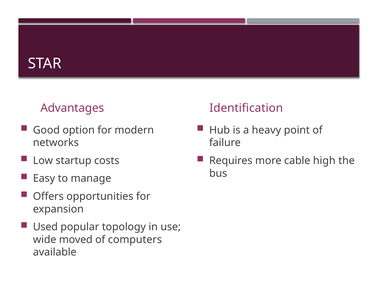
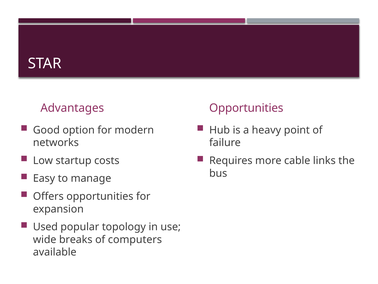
Identification at (246, 108): Identification -> Opportunities
high: high -> links
moved: moved -> breaks
